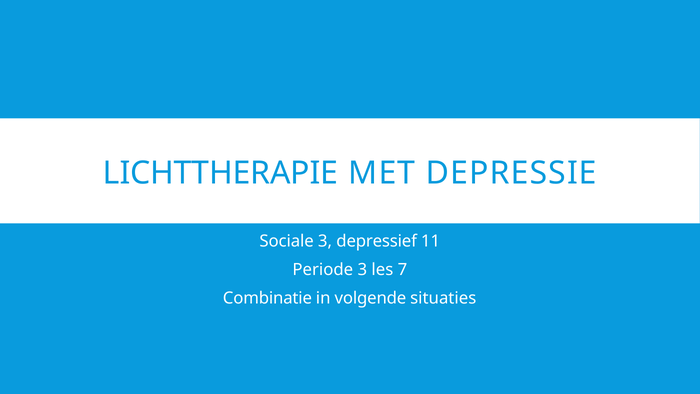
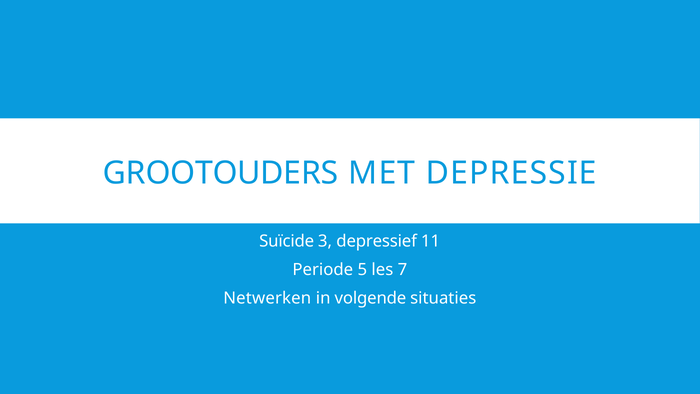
LICHTTHERAPIE: LICHTTHERAPIE -> GROOTOUDERS
Sociale: Sociale -> Suïcide
Periode 3: 3 -> 5
Combinatie: Combinatie -> Netwerken
